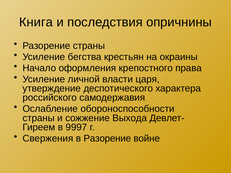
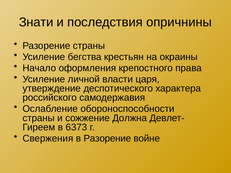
Книга: Книга -> Знати
Выхода: Выхода -> Должна
9997: 9997 -> 6373
